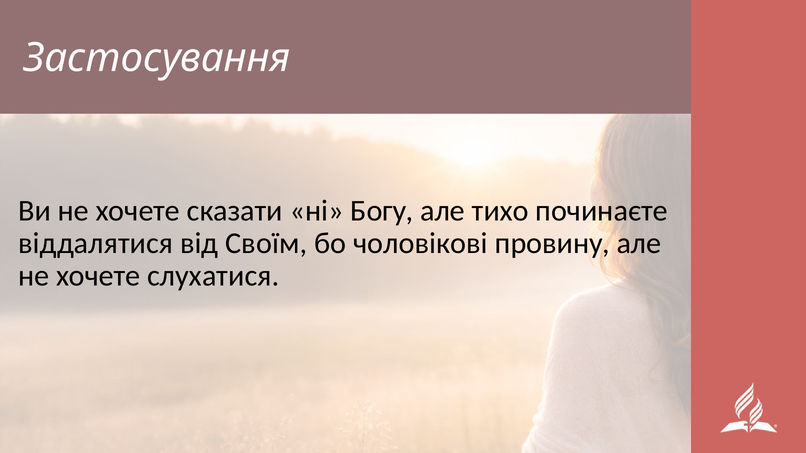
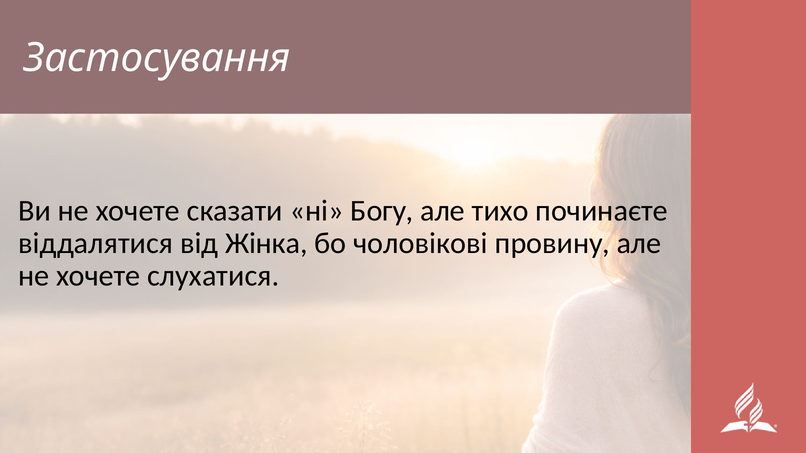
Своїм: Своїм -> Жінка
